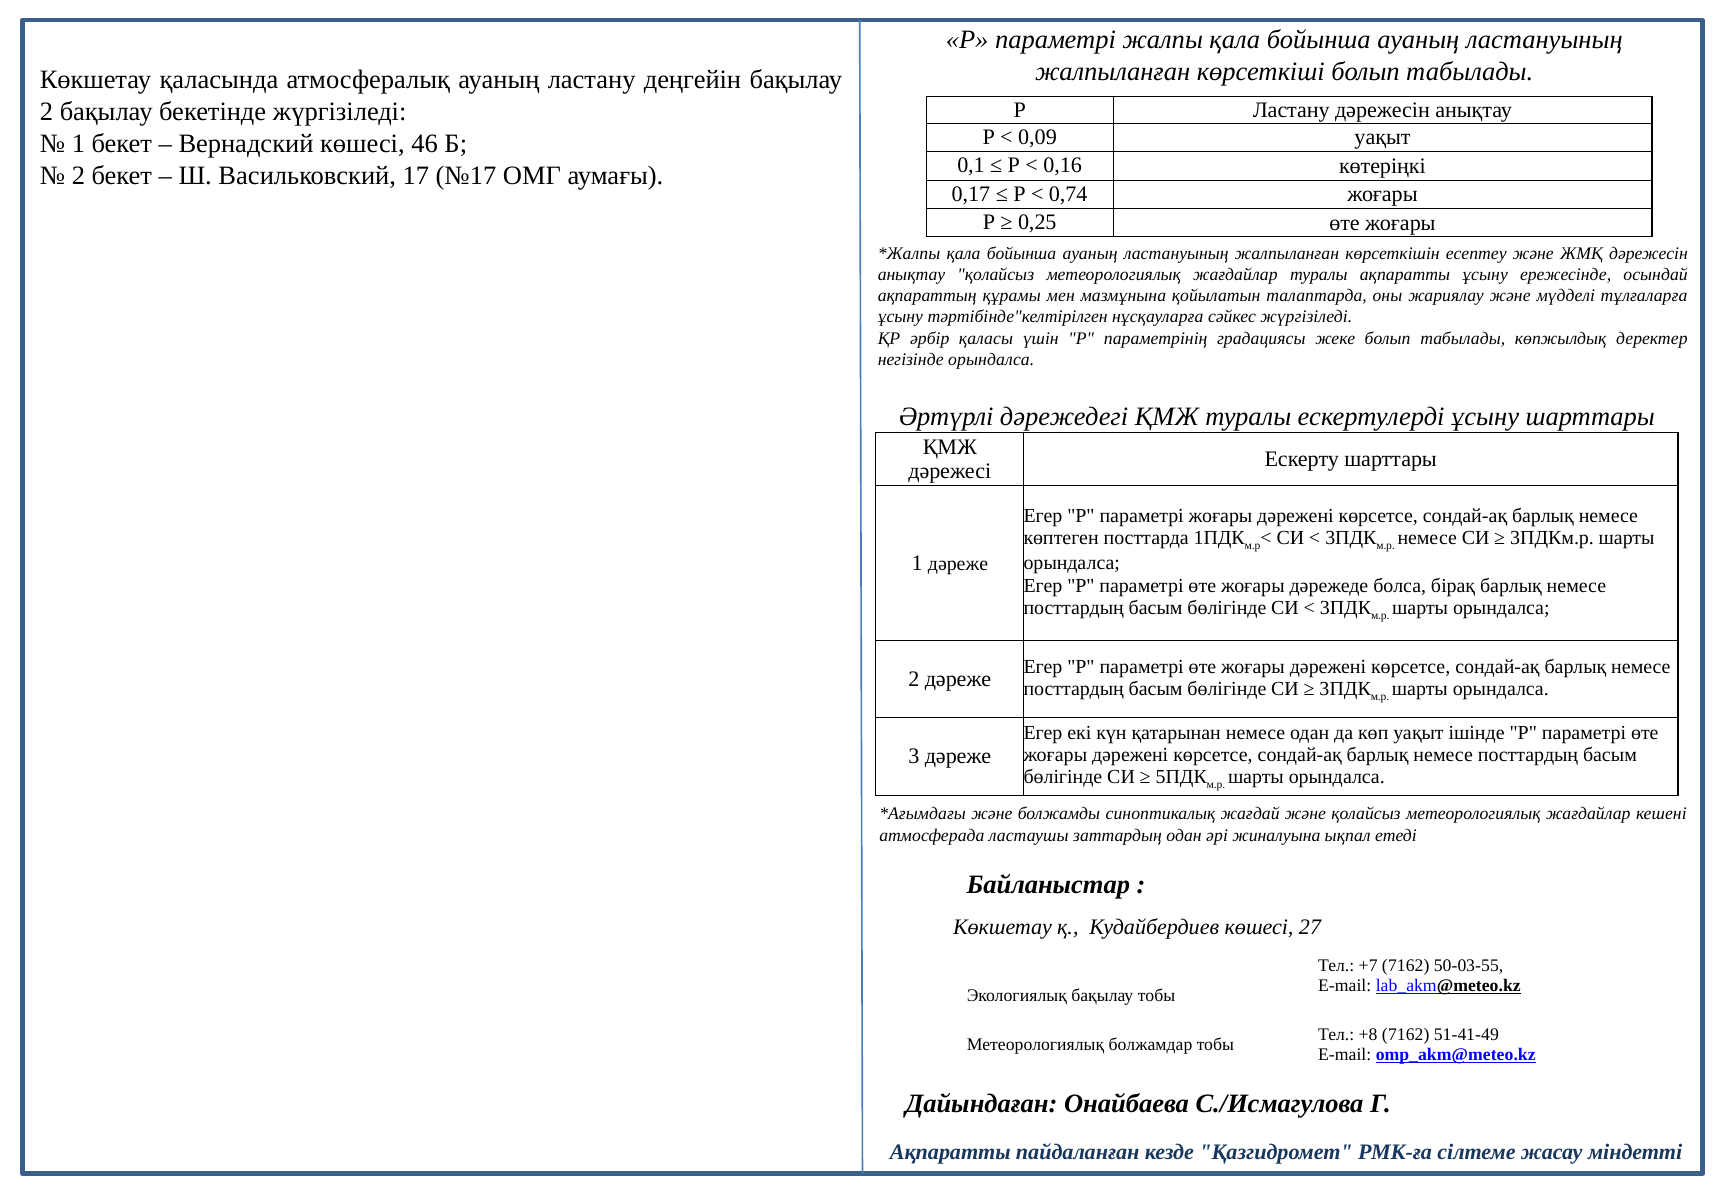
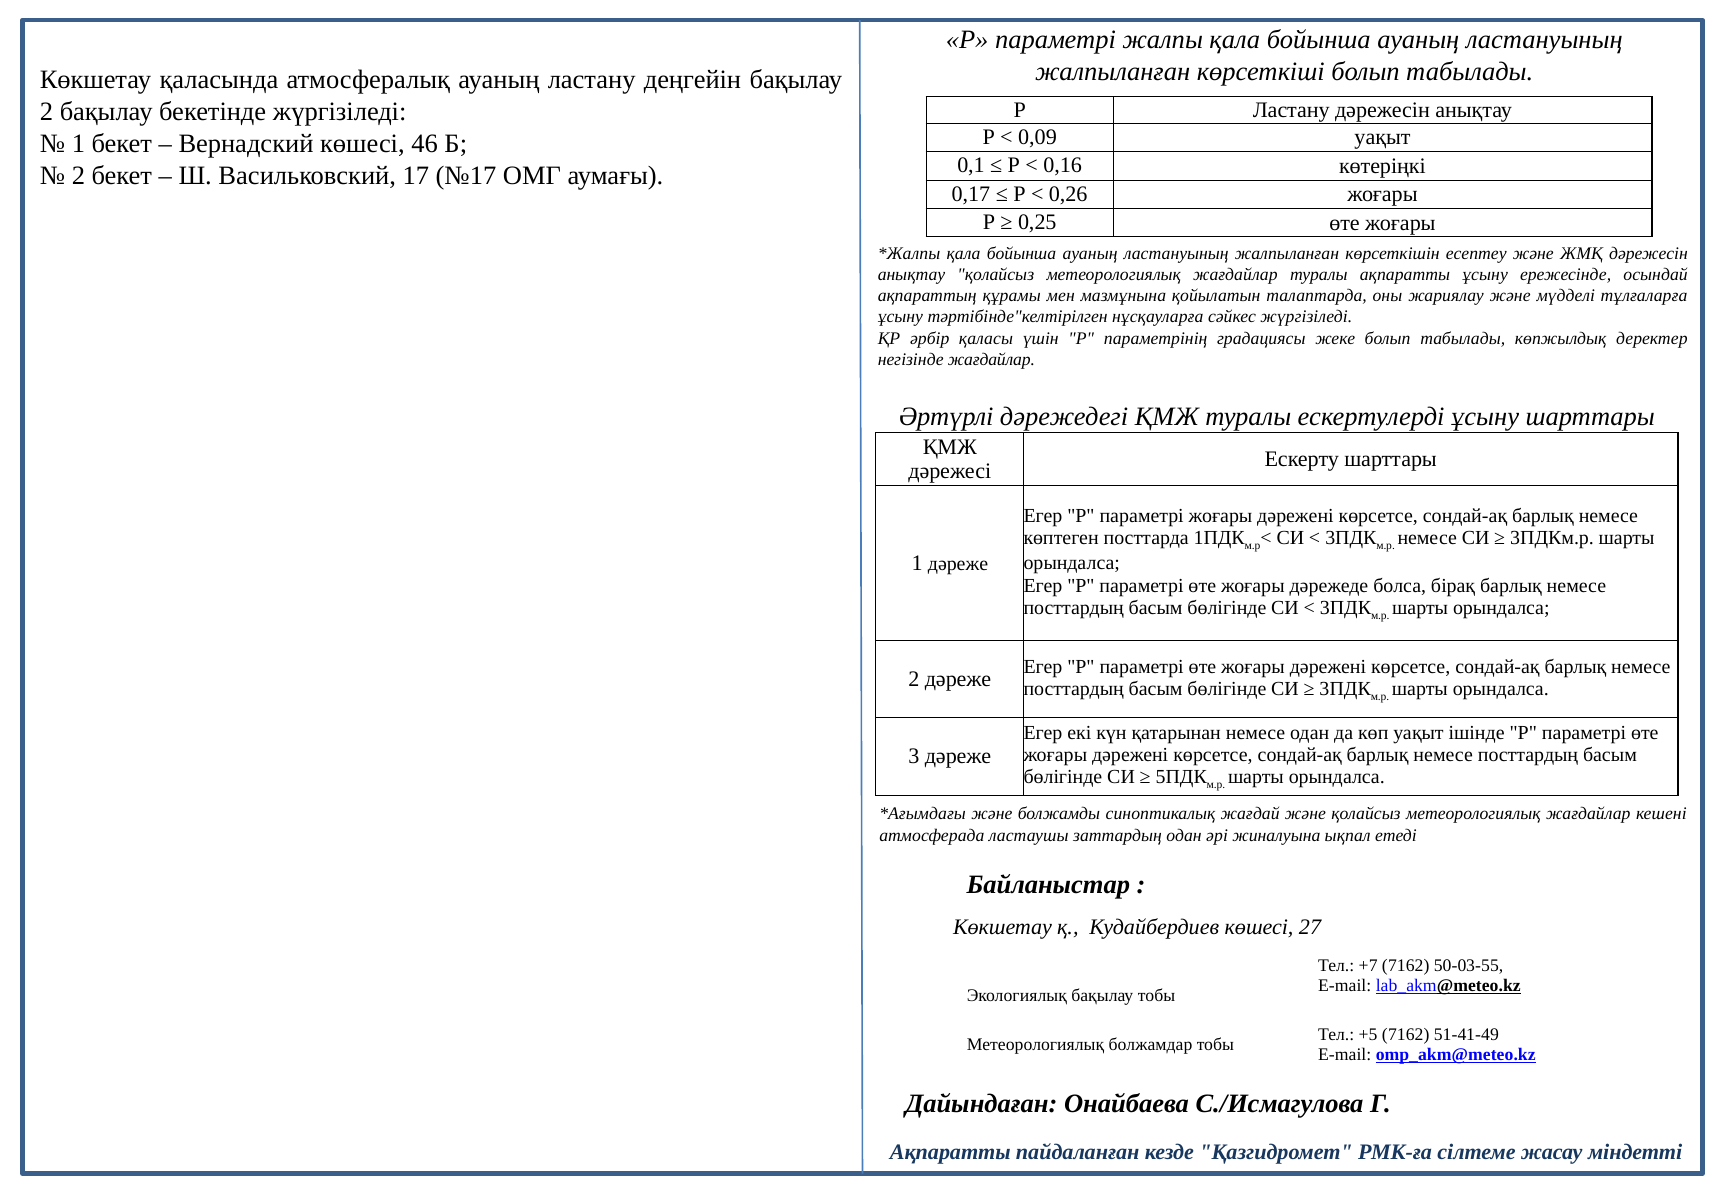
0,74: 0,74 -> 0,26
негізінде орындалса: орындалса -> жағдайлар
+8: +8 -> +5
